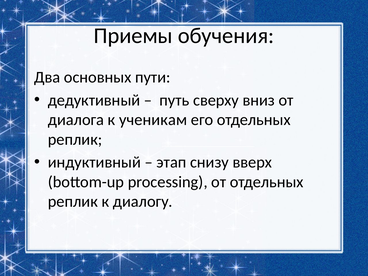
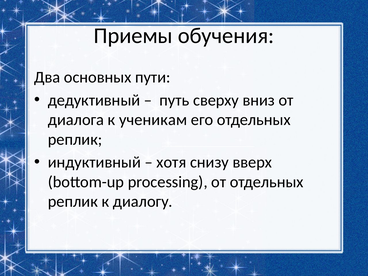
этап: этап -> хотя
